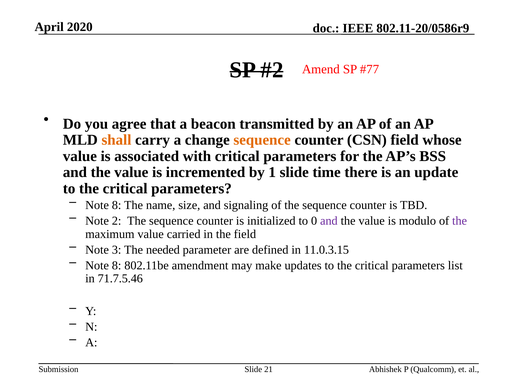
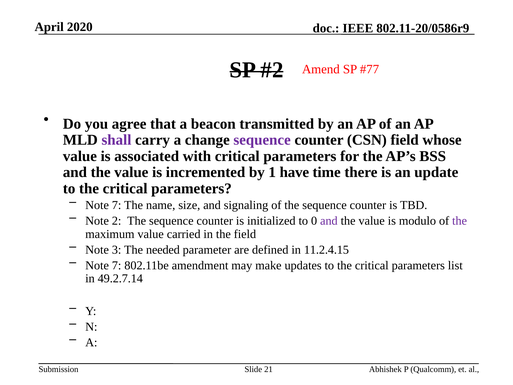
shall colour: orange -> purple
sequence at (262, 140) colour: orange -> purple
1 slide: slide -> have
8 at (117, 205): 8 -> 7
11.0.3.15: 11.0.3.15 -> 11.2.4.15
8 at (117, 265): 8 -> 7
71.7.5.46: 71.7.5.46 -> 49.2.7.14
